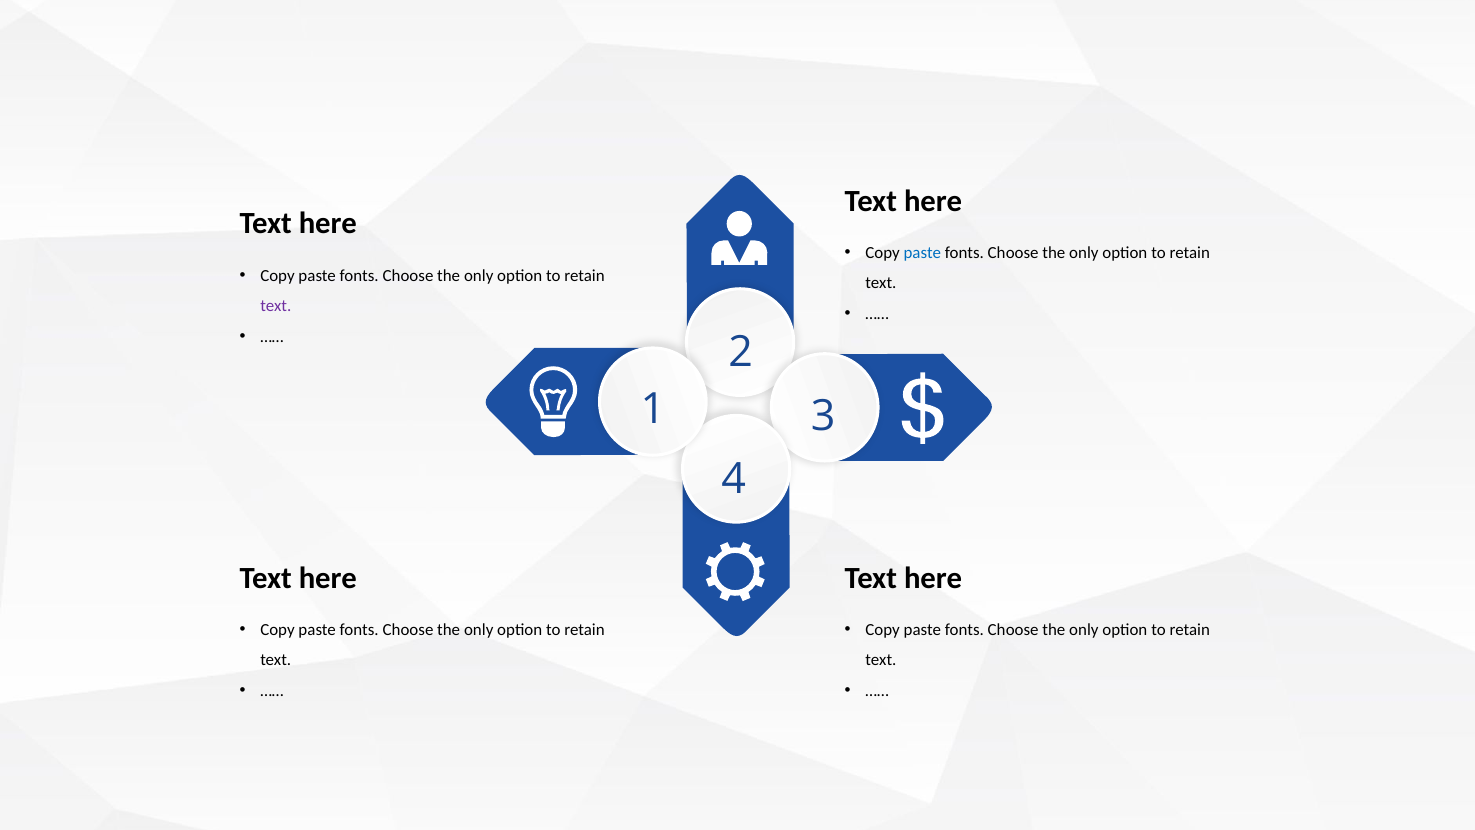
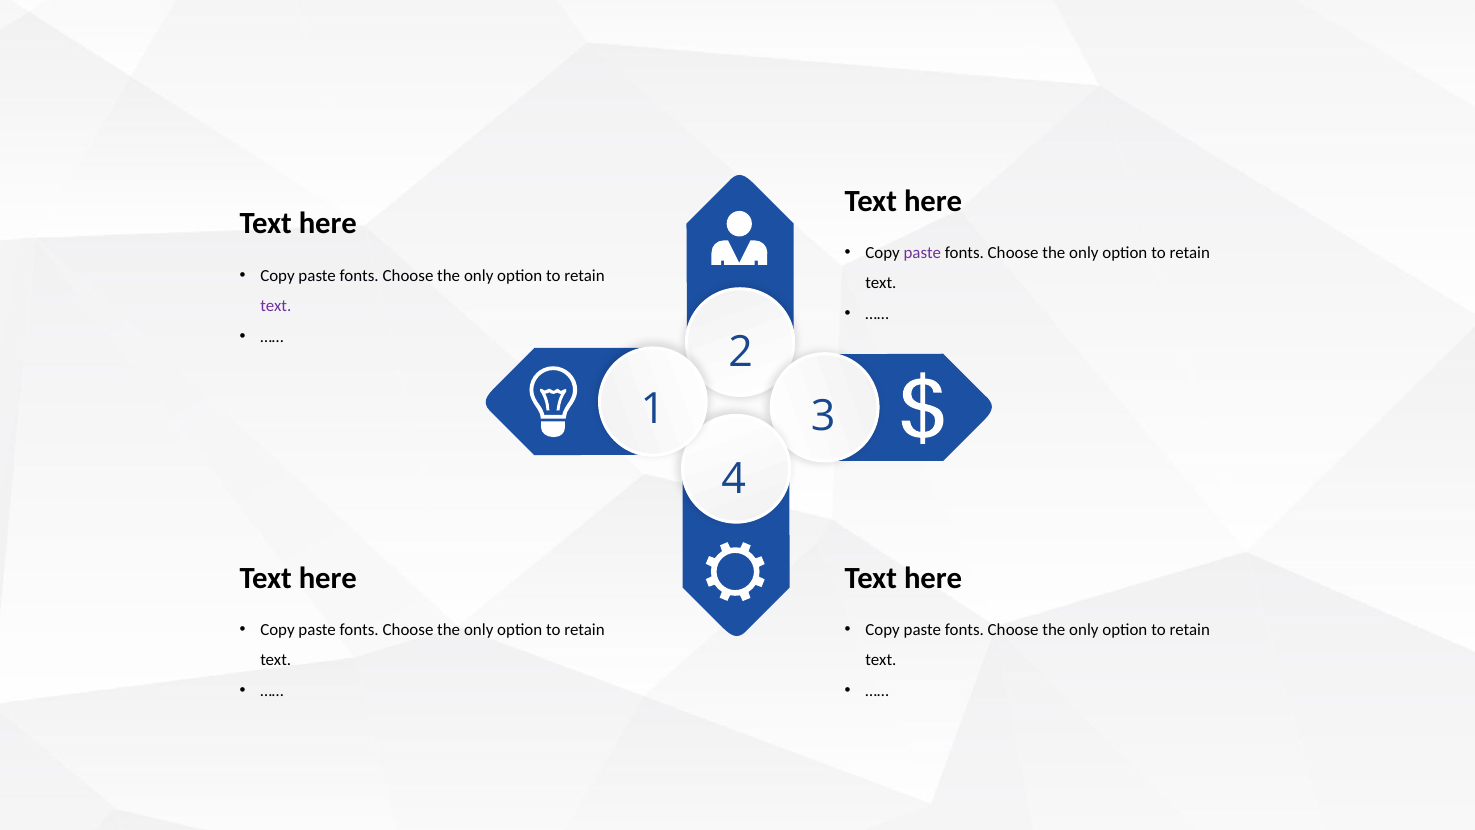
paste at (922, 253) colour: blue -> purple
